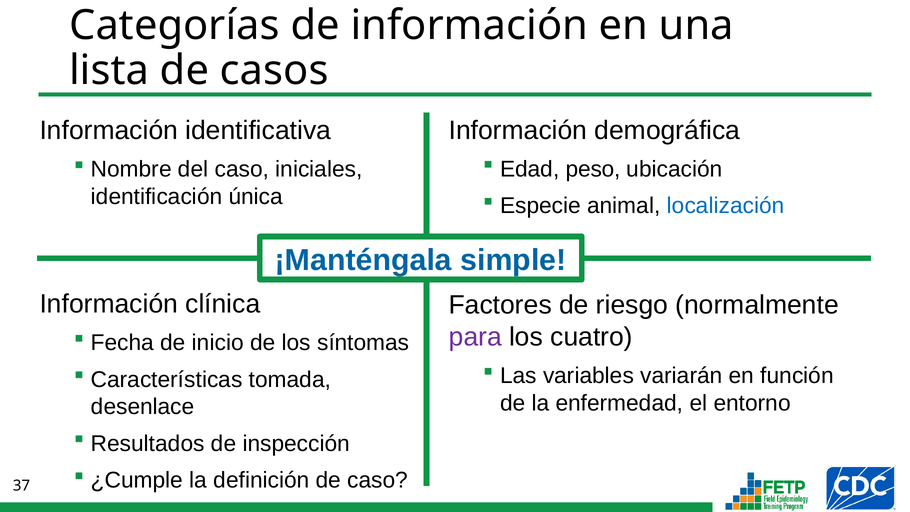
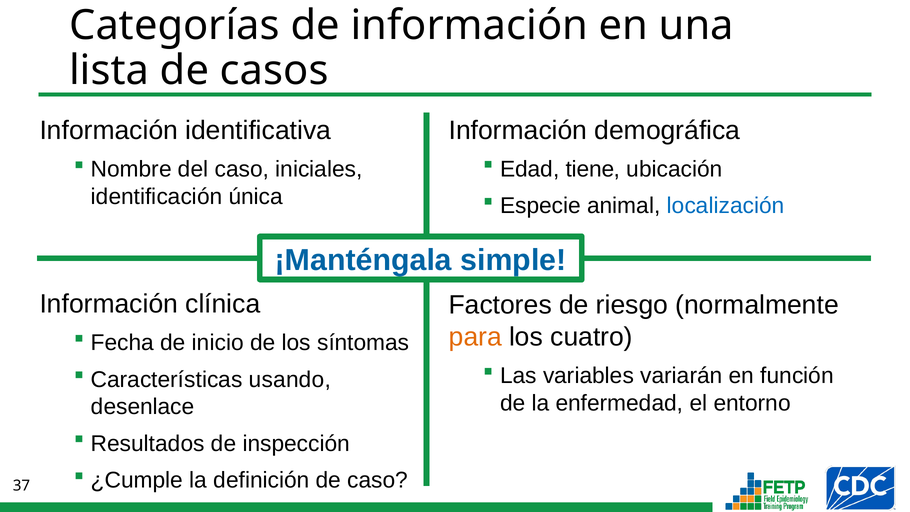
peso: peso -> tiene
para colour: purple -> orange
tomada: tomada -> usando
